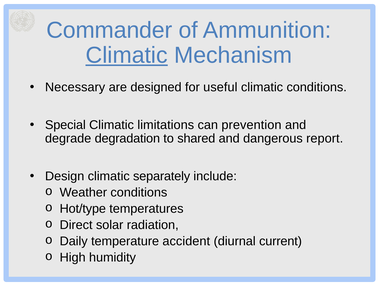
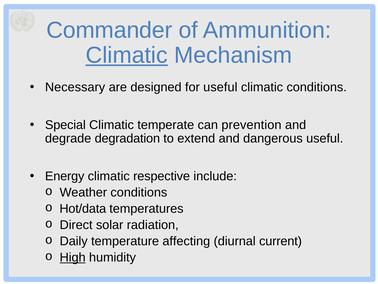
limitations: limitations -> temperate
shared: shared -> extend
dangerous report: report -> useful
Design: Design -> Energy
separately: separately -> respective
Hot/type: Hot/type -> Hot/data
accident: accident -> affecting
High underline: none -> present
